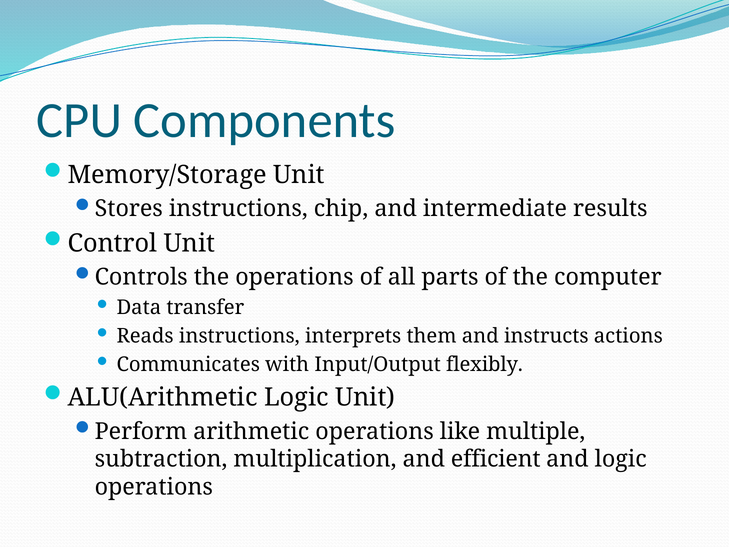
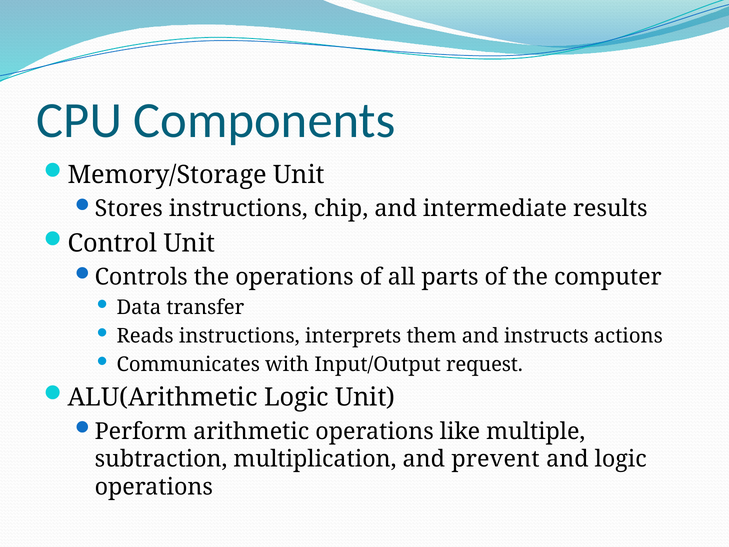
flexibly: flexibly -> request
efficient: efficient -> prevent
